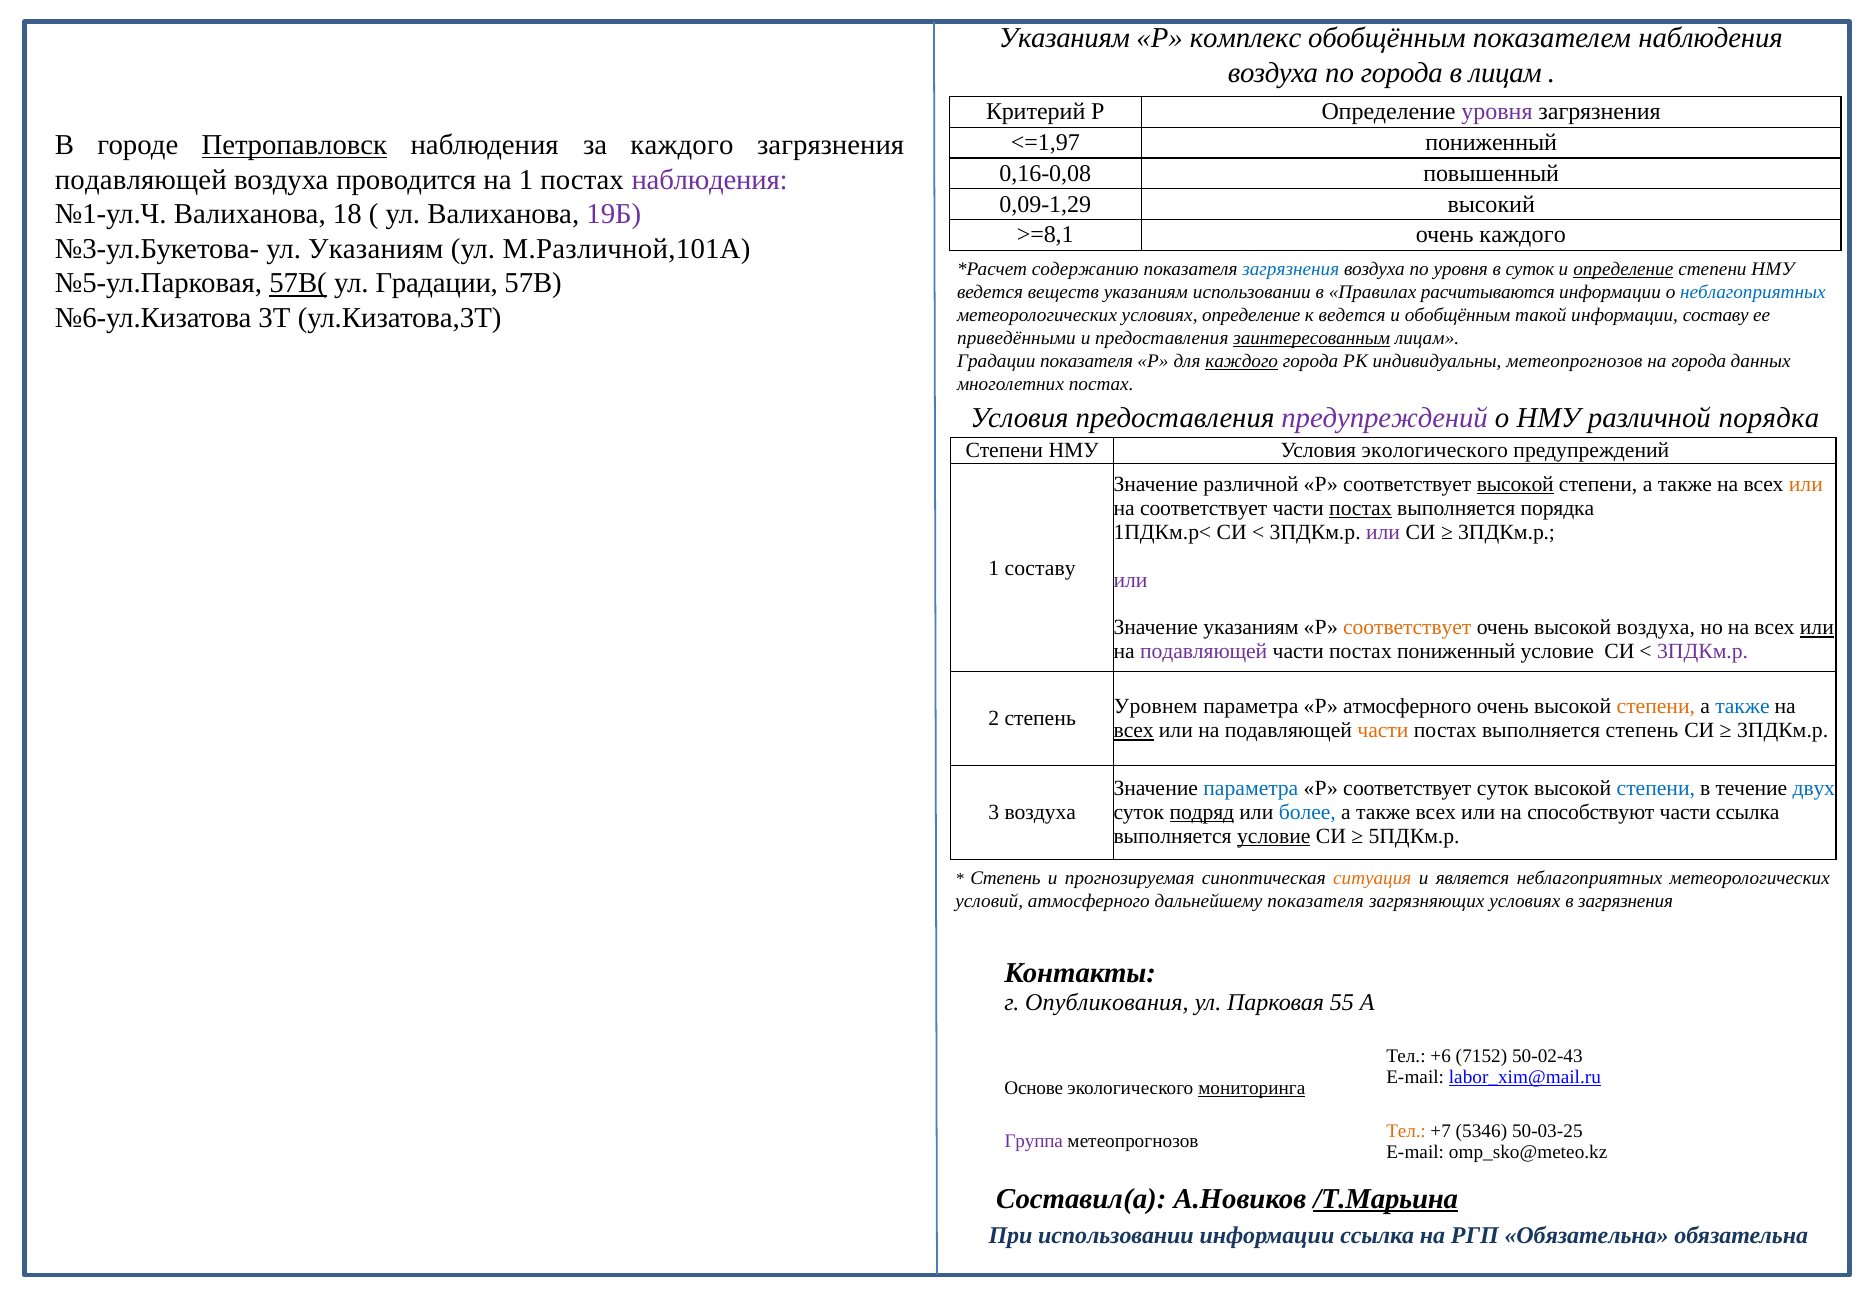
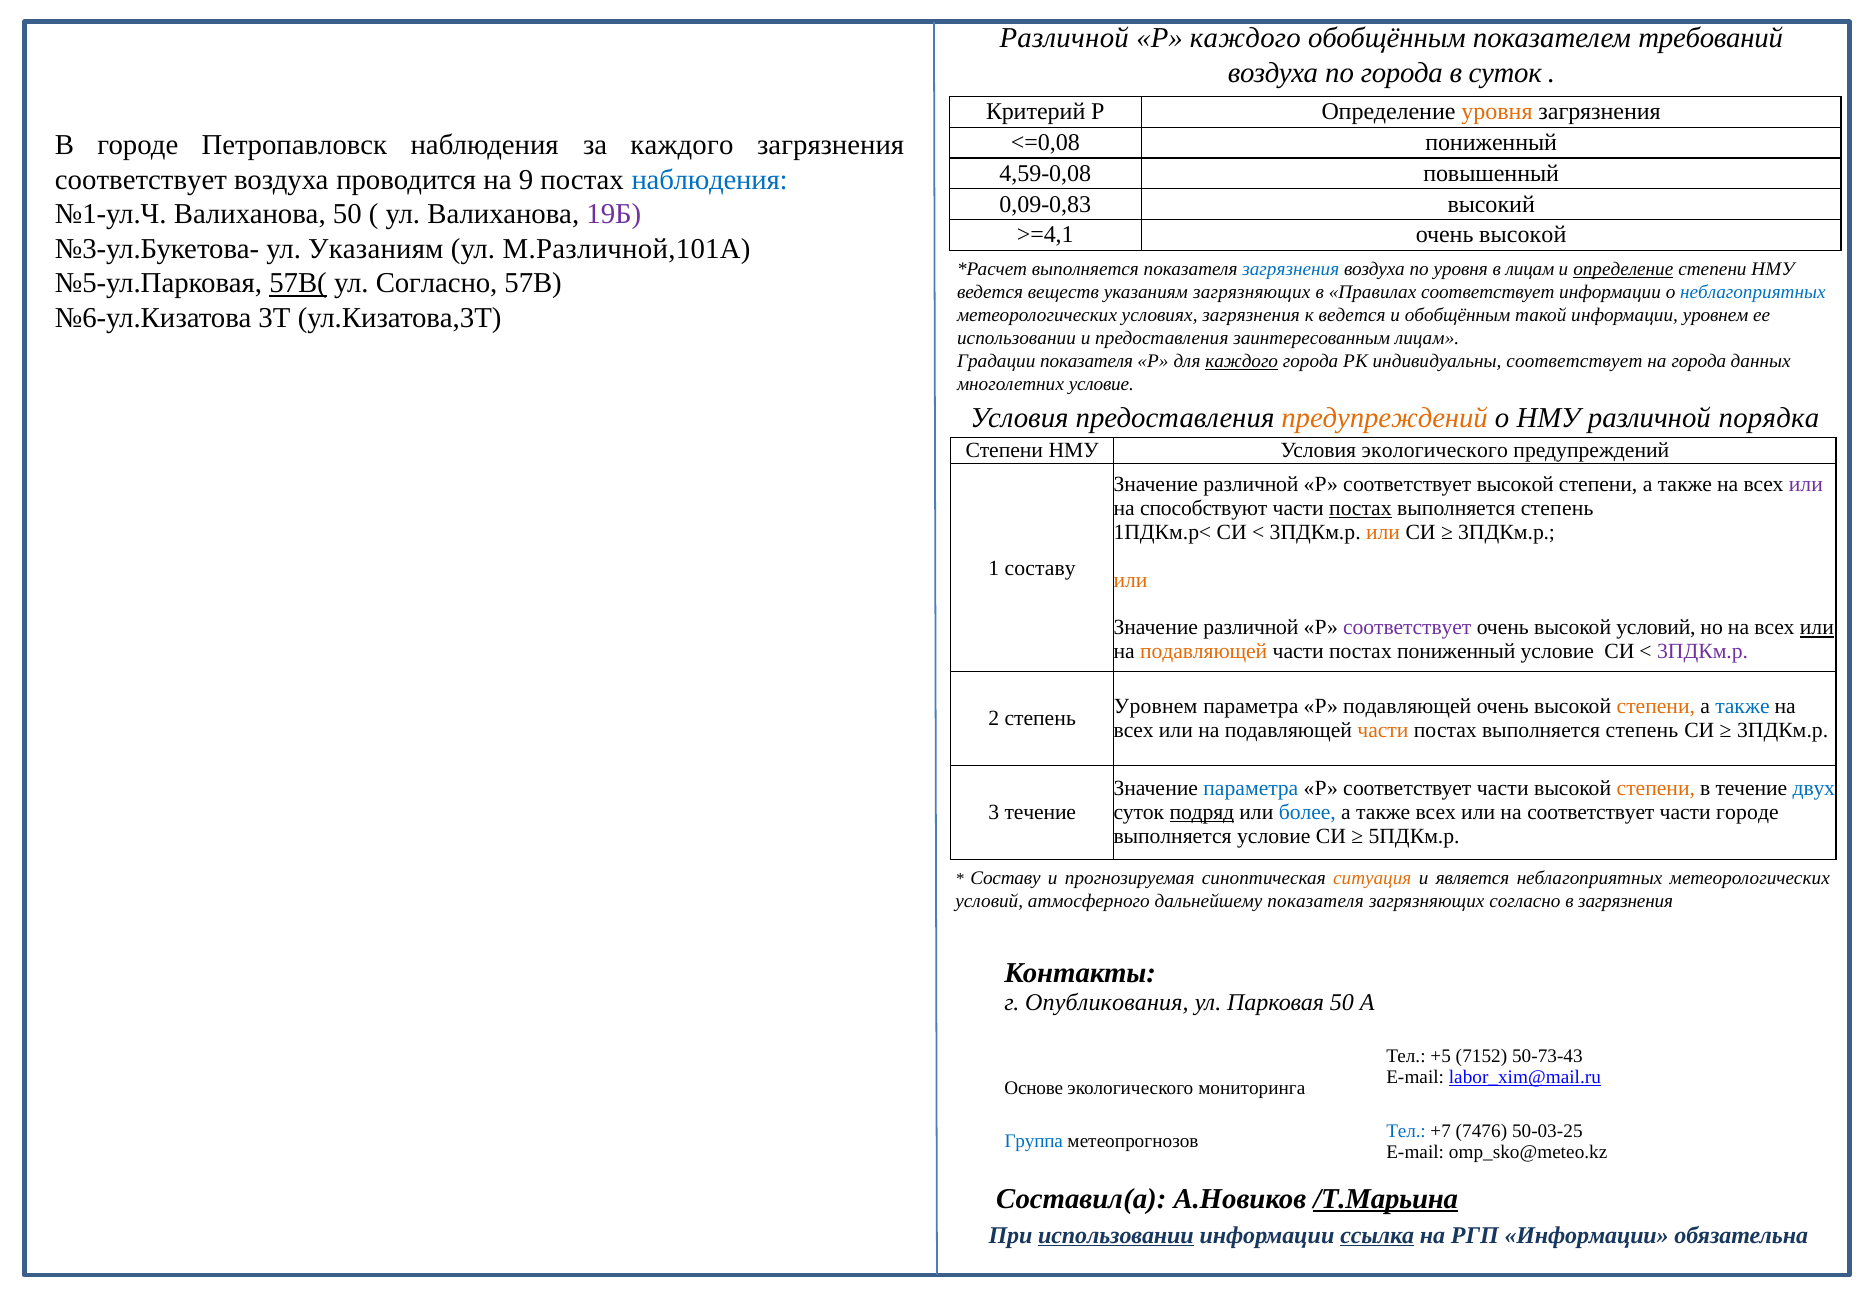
Указаниям at (1064, 39): Указаниям -> Различной
Р комплекс: комплекс -> каждого
показателем наблюдения: наблюдения -> требований
в лицам: лицам -> суток
уровня at (1497, 111) colour: purple -> orange
<=1,97: <=1,97 -> <=0,08
Петропавловск underline: present -> none
0,16-0,08: 0,16-0,08 -> 4,59-0,08
подавляющей at (141, 180): подавляющей -> соответствует
на 1: 1 -> 9
наблюдения at (710, 180) colour: purple -> blue
0,09-1,29: 0,09-1,29 -> 0,09-0,83
Валиханова 18: 18 -> 50
>=8,1: >=8,1 -> >=4,1
каждого at (1523, 235): каждого -> высокой
содержанию at (1085, 269): содержанию -> выполняется
в суток: суток -> лицам
ул Градации: Градации -> Согласно
указаниям использовании: использовании -> загрязняющих
Правилах расчитываются: расчитываются -> соответствует
условиях определение: определение -> загрязнения
информации составу: составу -> уровнем
приведёнными at (1016, 338): приведёнными -> использовании
заинтересованным underline: present -> none
индивидуальны метеопрогнозов: метеопрогнозов -> соответствует
многолетних постах: постах -> условие
предупреждений at (1385, 418) colour: purple -> orange
высокой at (1515, 484) underline: present -> none
или at (1806, 484) colour: orange -> purple
на соответствует: соответствует -> способствуют
порядка at (1557, 508): порядка -> степень
или at (1383, 532) colour: purple -> orange
или at (1131, 580) colour: purple -> orange
указаниям at (1251, 628): указаниям -> различной
соответствует at (1407, 628) colour: orange -> purple
высокой воздуха: воздуха -> условий
подавляющей at (1204, 652) colour: purple -> orange
Р атмосферного: атмосферного -> подавляющей
всех at (1134, 731) underline: present -> none
Р соответствует суток: суток -> части
степени at (1656, 789) colour: blue -> orange
3 воздуха: воздуха -> течение
на способствуют: способствуют -> соответствует
части ссылка: ссылка -> городе
условие at (1274, 837) underline: present -> none
Степень at (1006, 879): Степень -> Составу
загрязняющих условиях: условиях -> согласно
Парковая 55: 55 -> 50
+6: +6 -> +5
50-02-43: 50-02-43 -> 50-73-43
мониторинга underline: present -> none
Тел at (1406, 1131) colour: orange -> blue
5346: 5346 -> 7476
Группа colour: purple -> blue
использовании at (1116, 1235) underline: none -> present
ссылка at (1377, 1235) underline: none -> present
РГП Обязательна: Обязательна -> Информации
